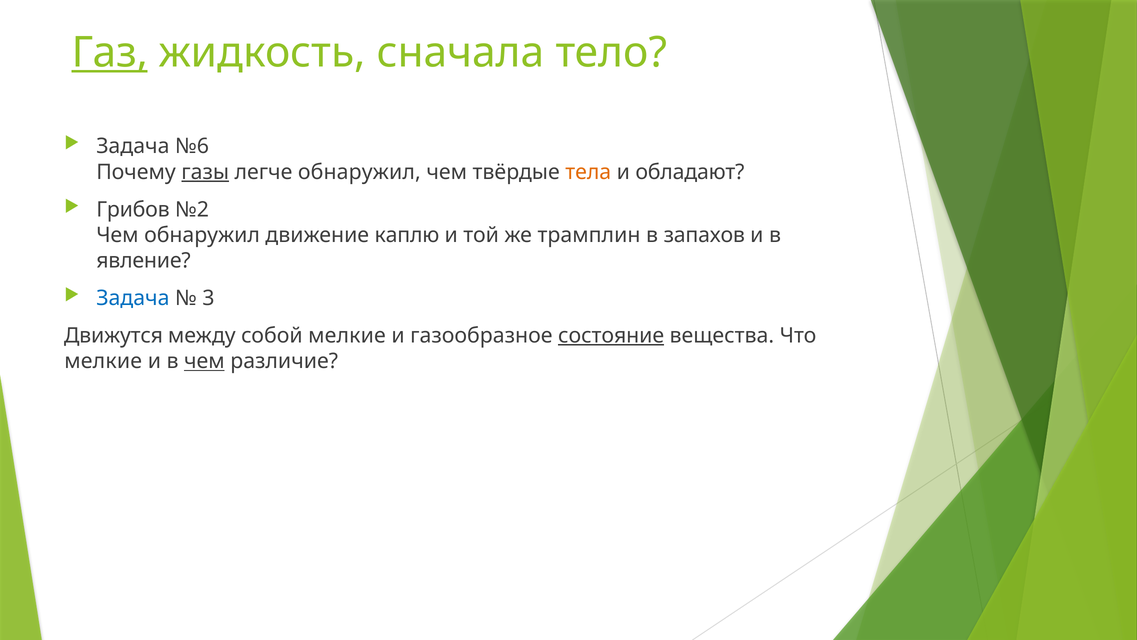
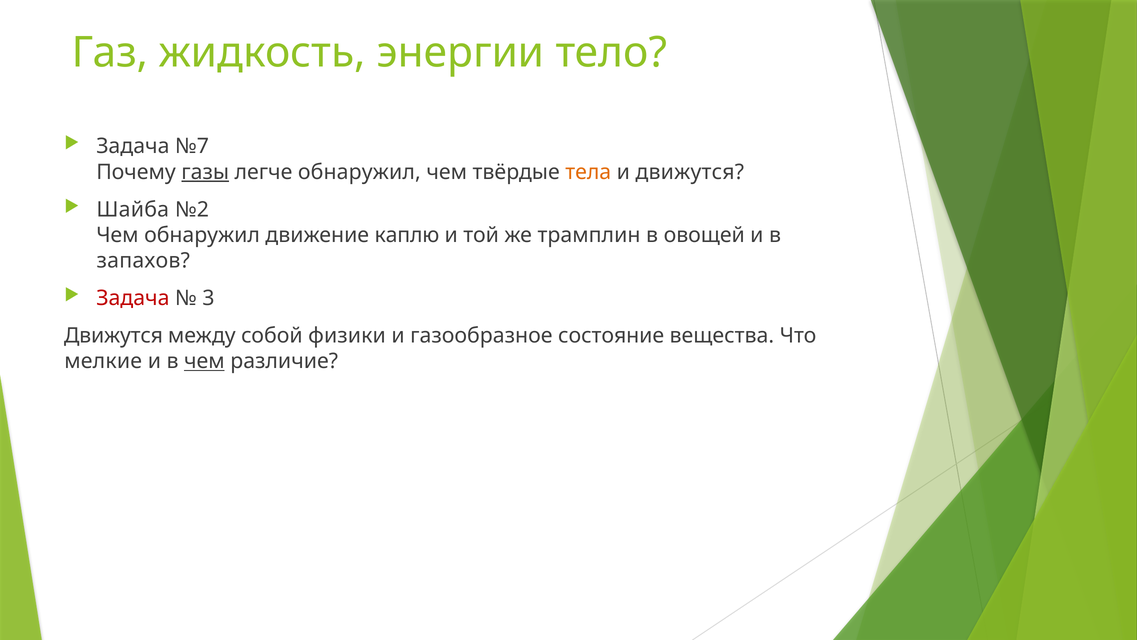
Газ underline: present -> none
сначала: сначала -> энергии
№6: №6 -> №7
и обладают: обладают -> движутся
Грибов: Грибов -> Шайба
запахов: запахов -> овощей
явление: явление -> запахов
Задача at (133, 298) colour: blue -> red
собой мелкие: мелкие -> физики
состояние underline: present -> none
